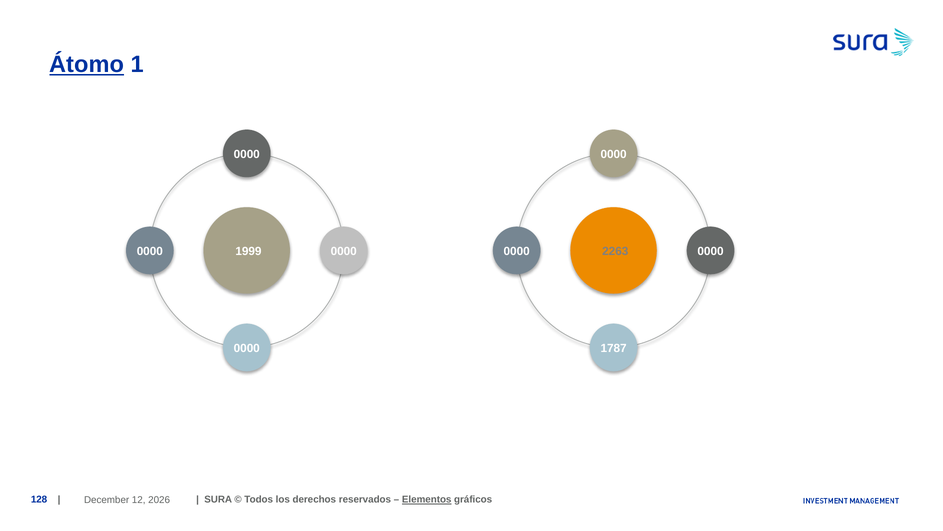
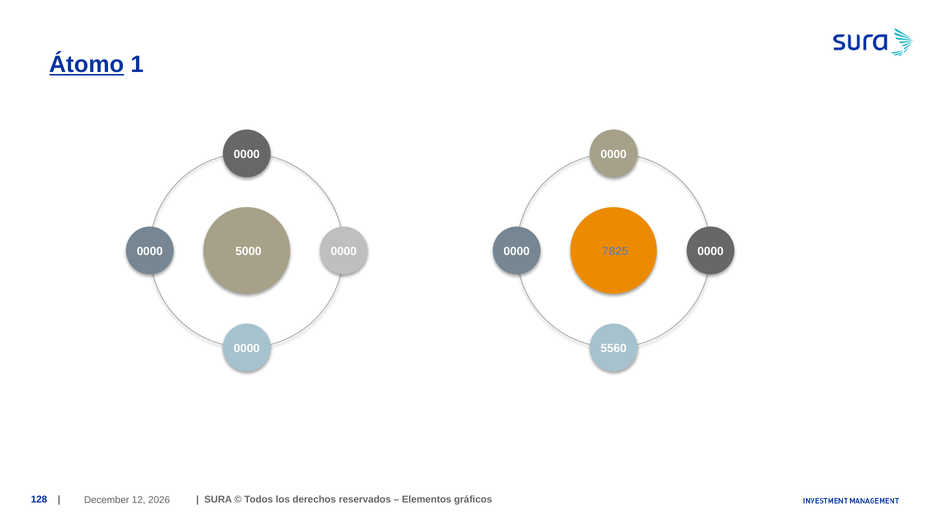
1999: 1999 -> 5000
2263: 2263 -> 7825
1787: 1787 -> 5560
Elementos underline: present -> none
